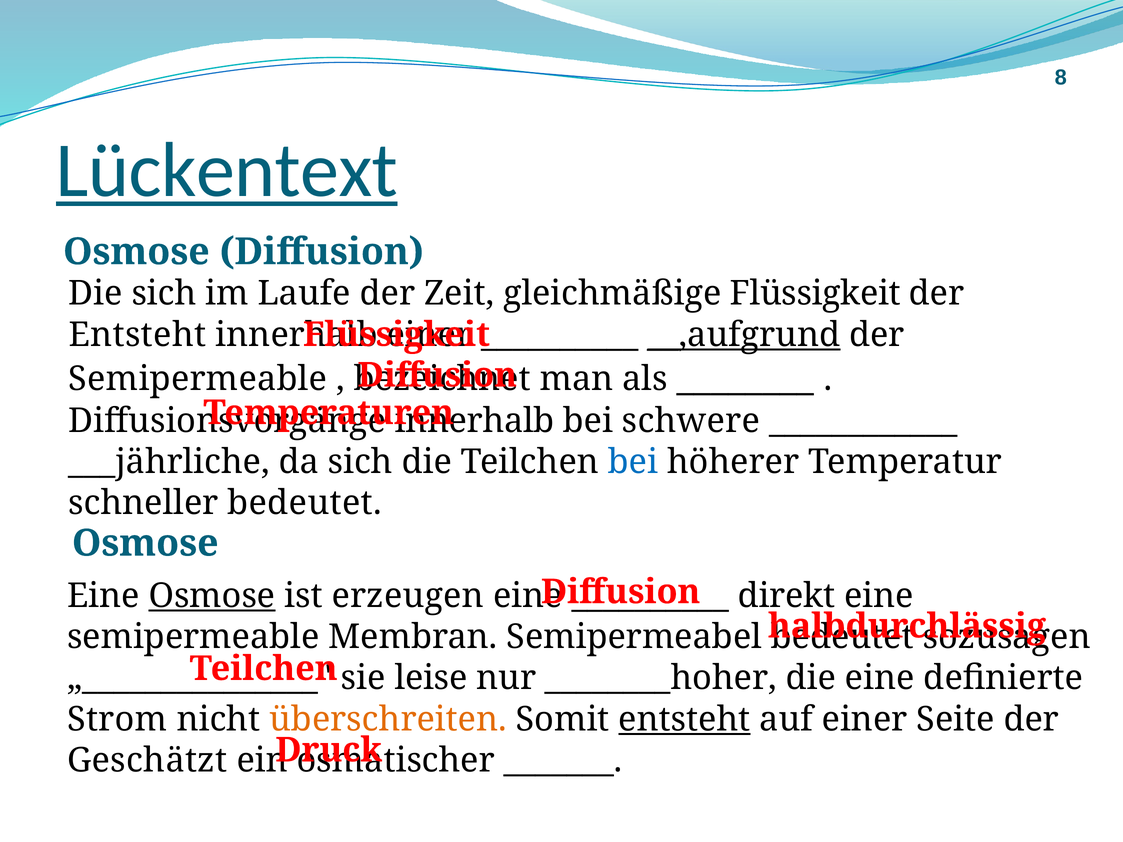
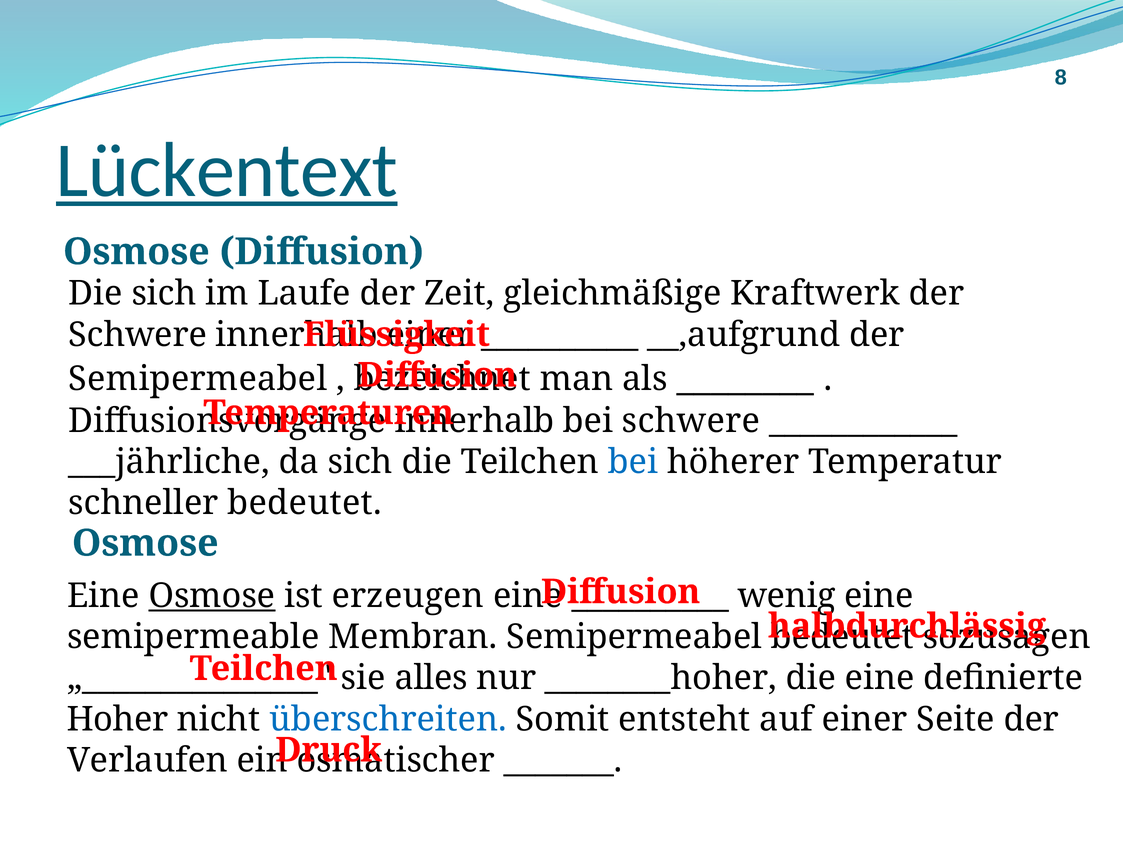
gleichmäßige Flüssigkeit: Flüssigkeit -> Kraftwerk
Entsteht at (137, 335): Entsteht -> Schwere
__,aufgrund underline: present -> none
Semipermeable at (198, 379): Semipermeable -> Semipermeabel
direkt: direkt -> wenig
leise: leise -> alles
Strom: Strom -> Hoher
überschreiten colour: orange -> blue
entsteht at (684, 719) underline: present -> none
Geschätzt: Geschätzt -> Verlaufen
